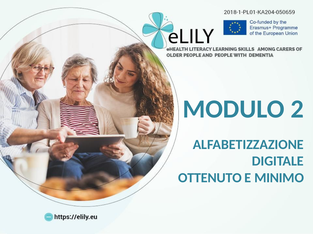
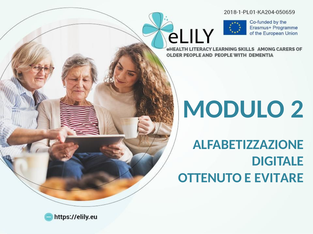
MINIMO: MINIMO -> EVITARE
